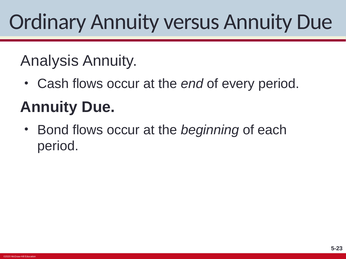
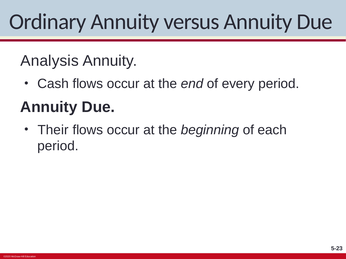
Bond: Bond -> Their
